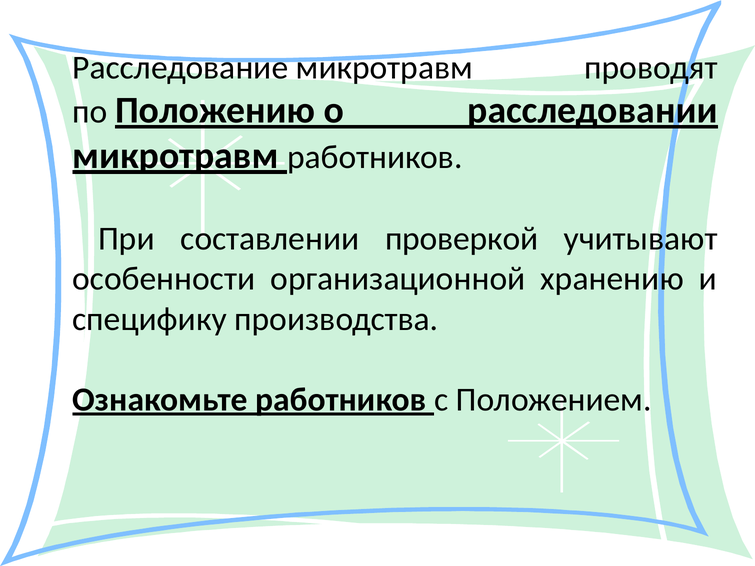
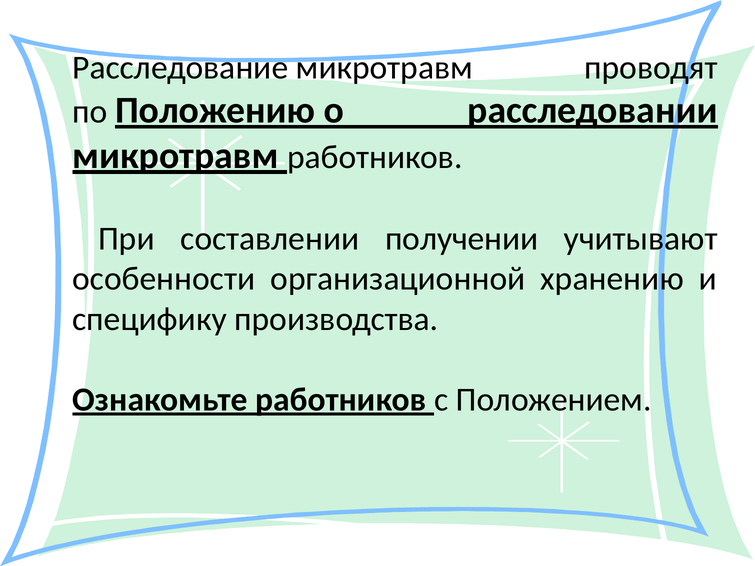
проверкой: проверкой -> получении
